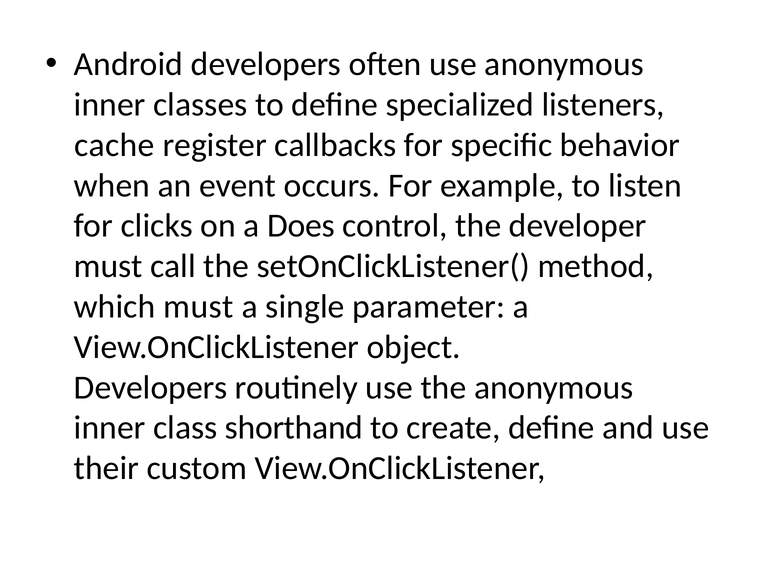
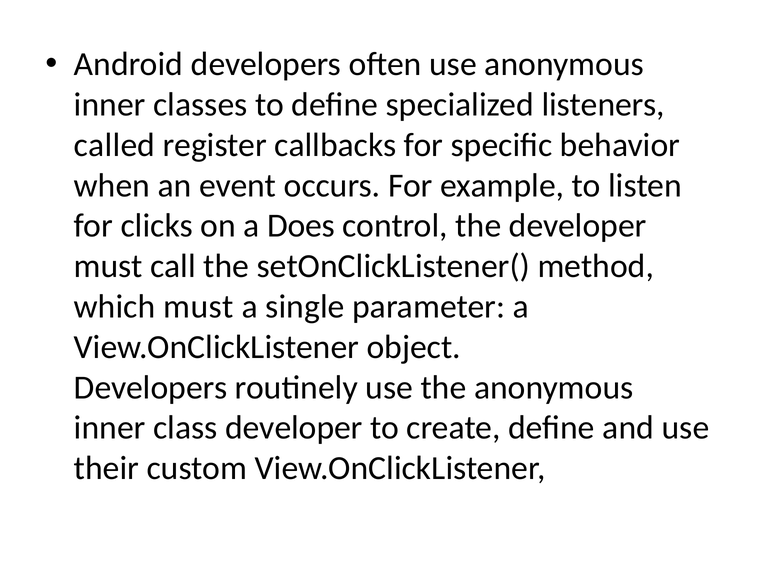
cache: cache -> called
class shorthand: shorthand -> developer
